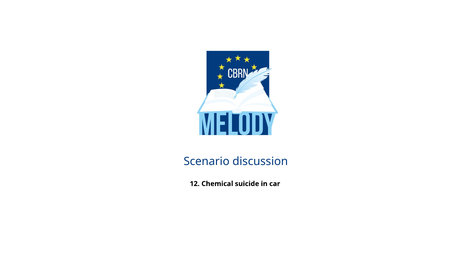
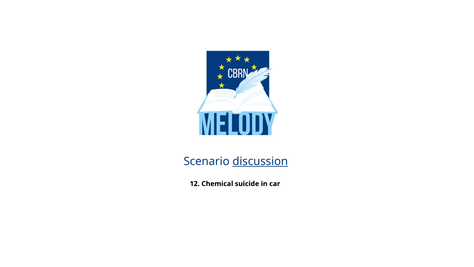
discussion underline: none -> present
